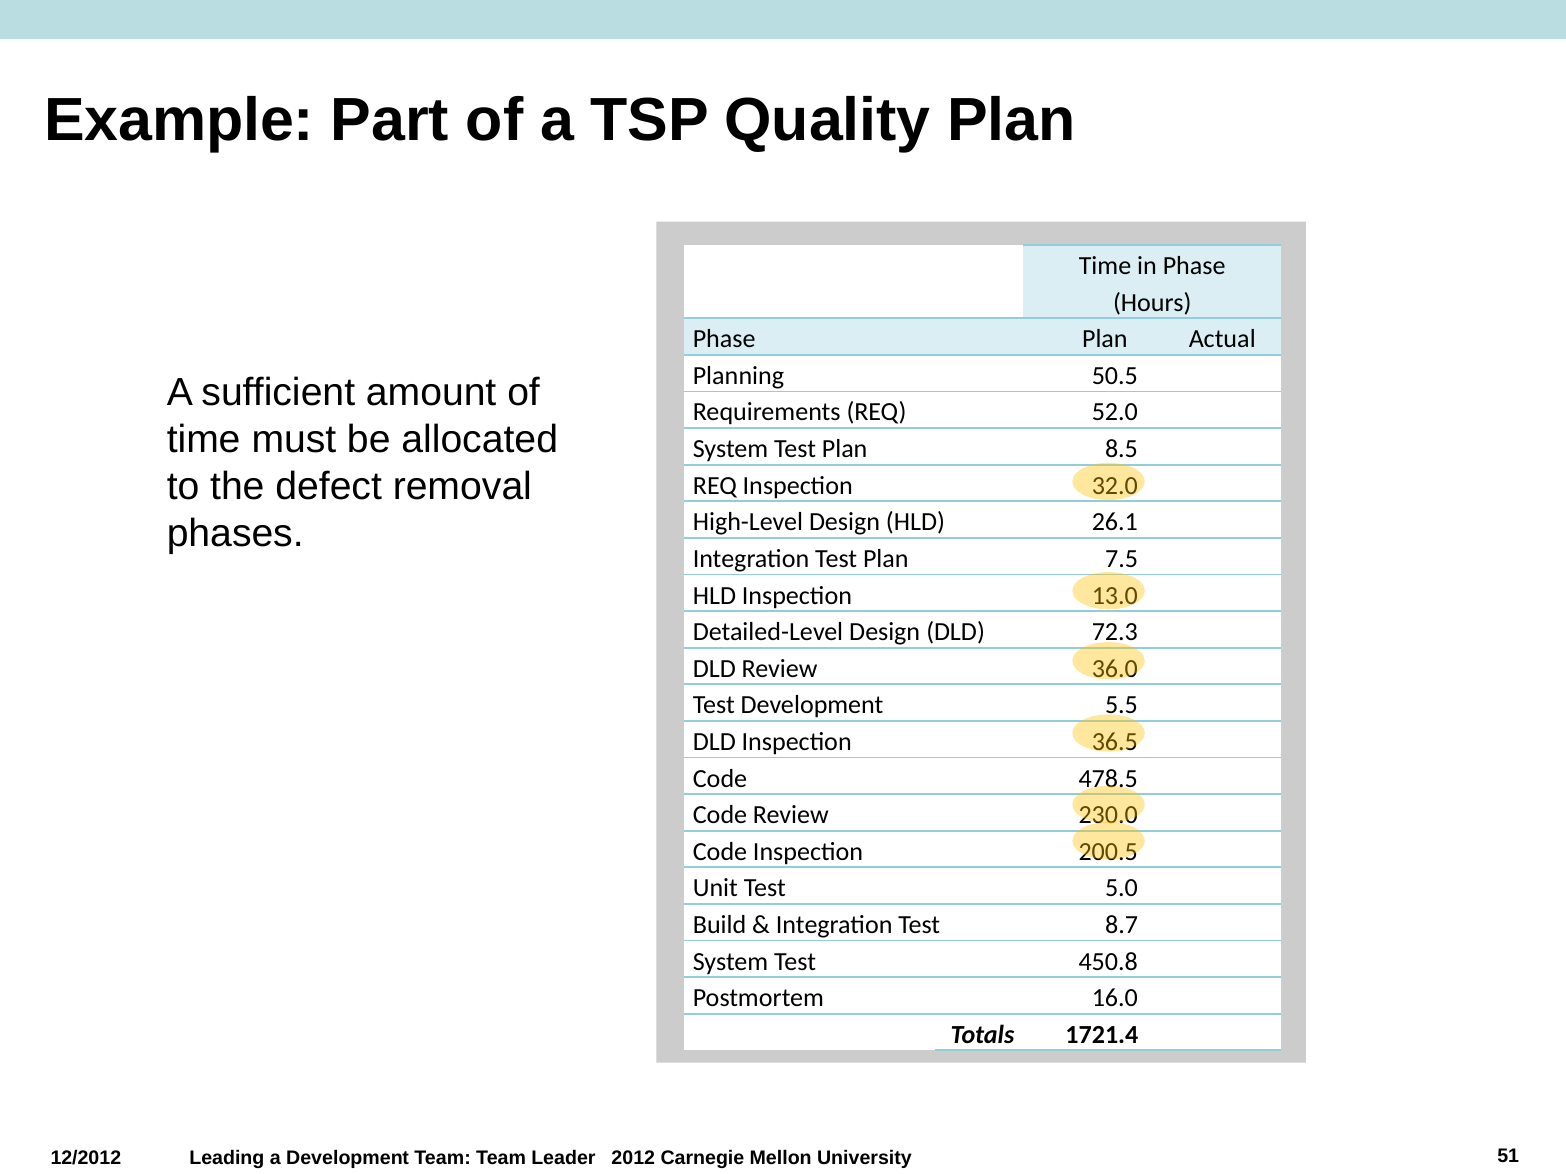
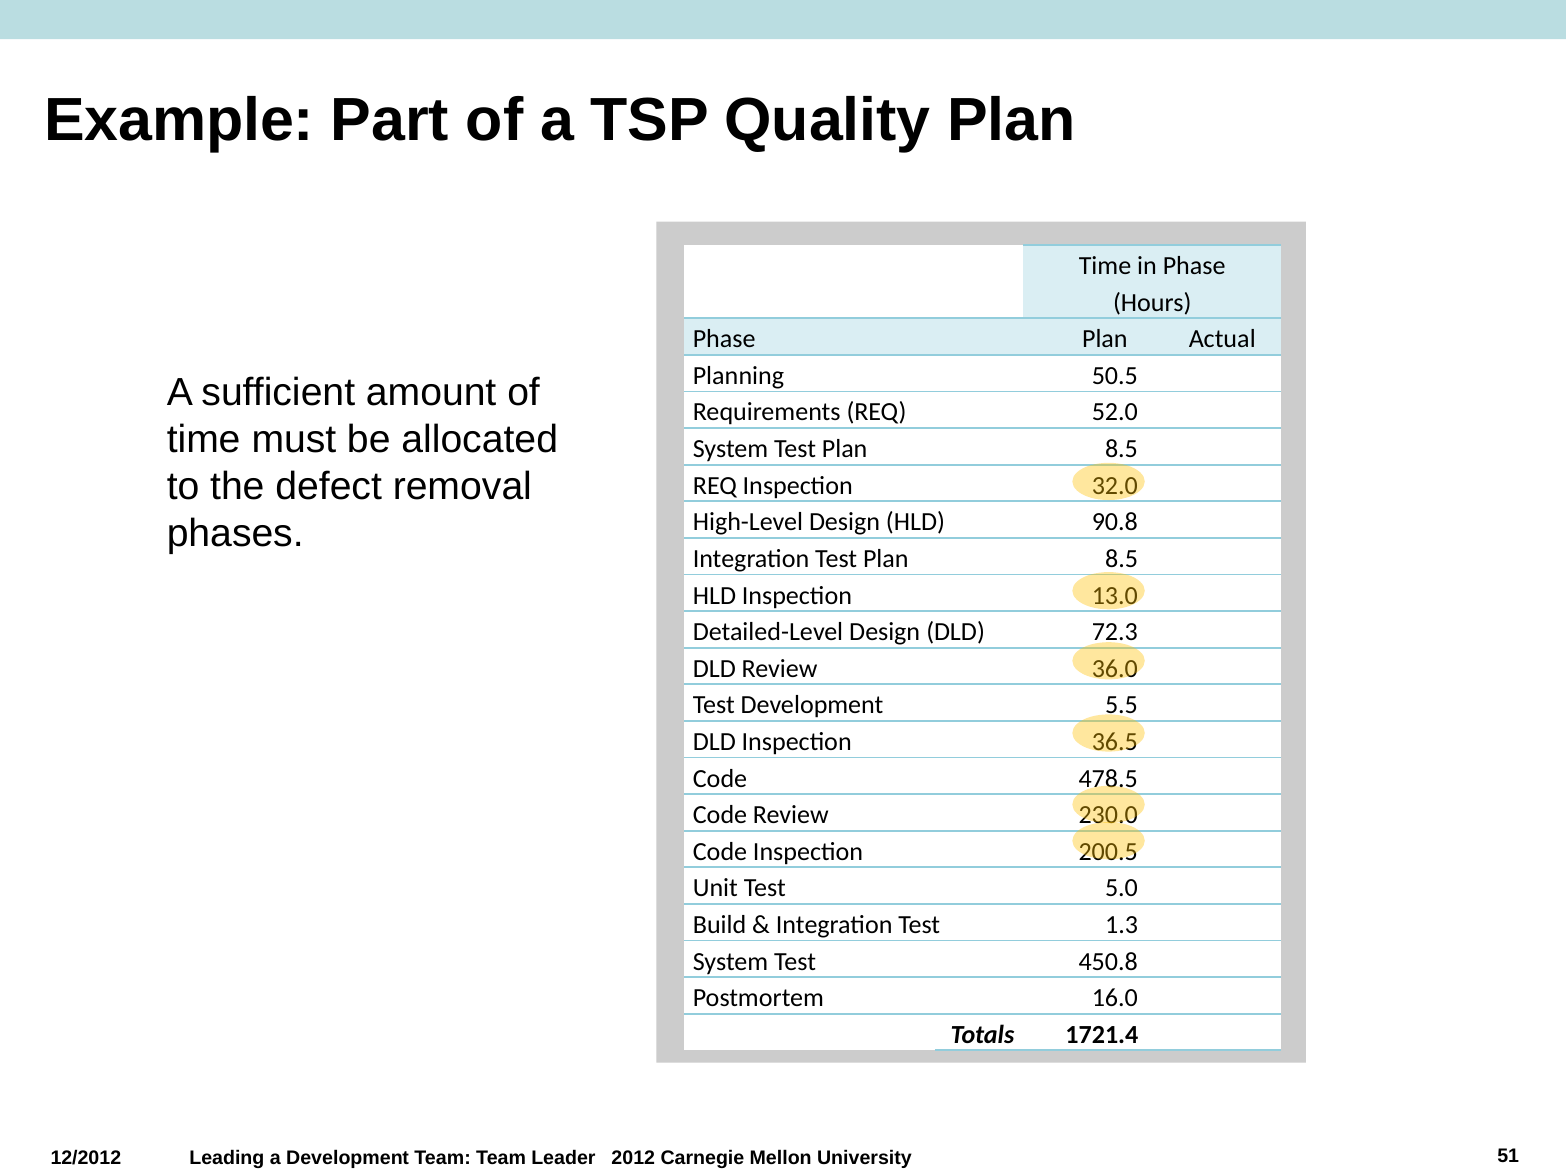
26.1: 26.1 -> 90.8
Integration Test Plan 7.5: 7.5 -> 8.5
8.7: 8.7 -> 1.3
